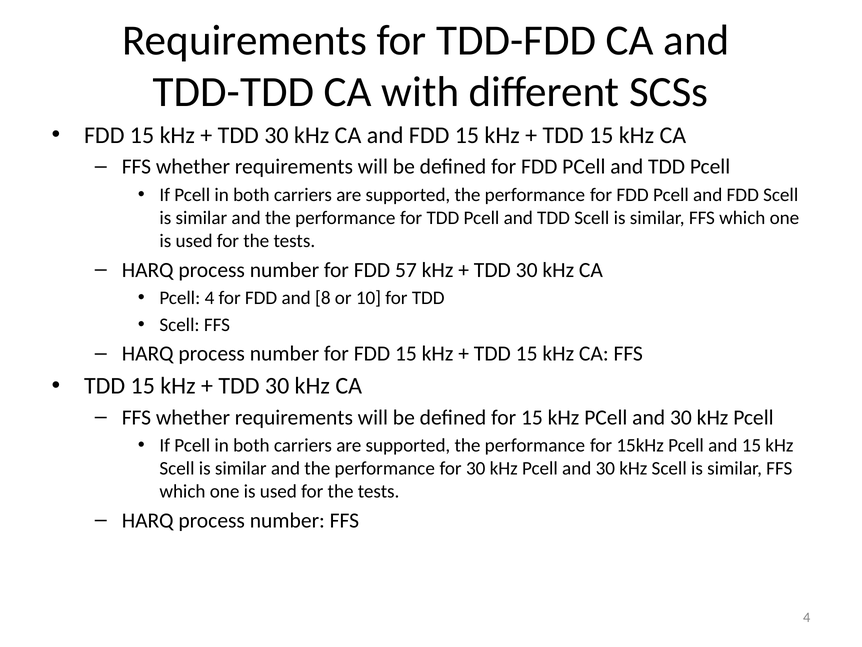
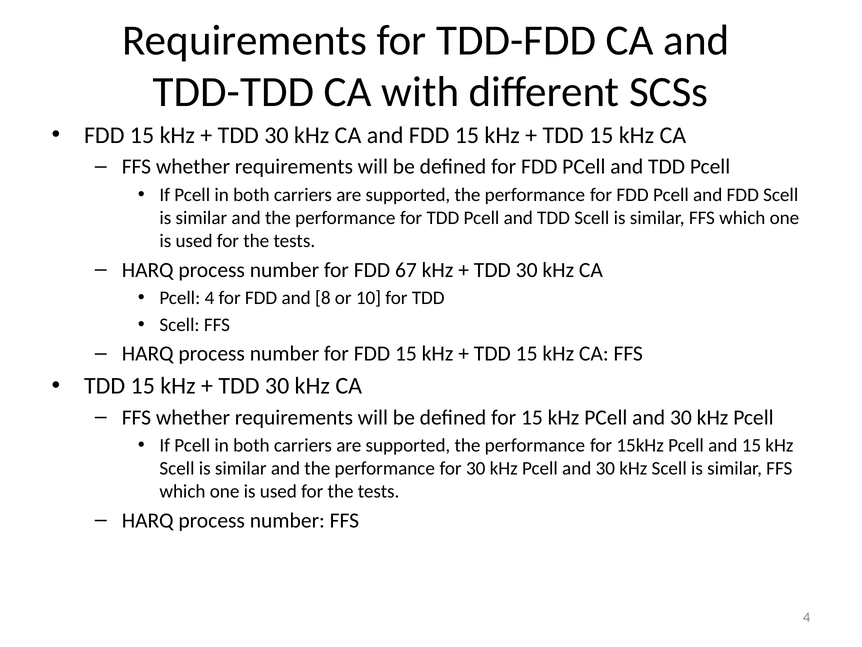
57: 57 -> 67
